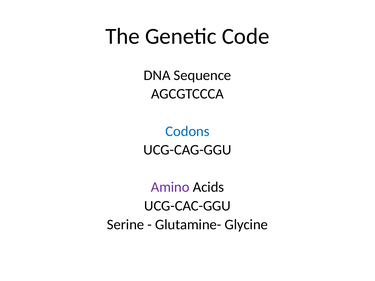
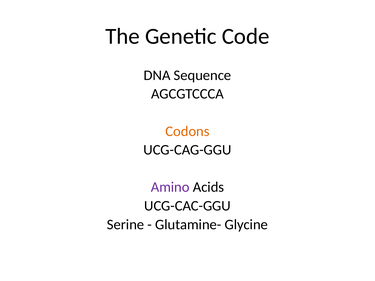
Codons colour: blue -> orange
